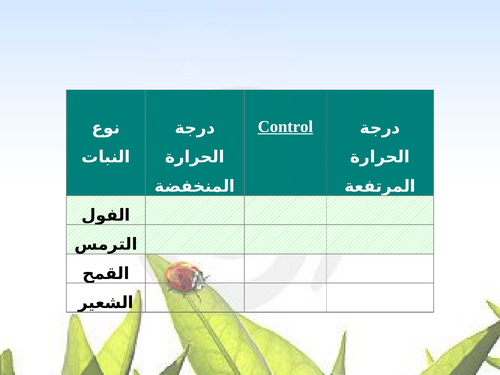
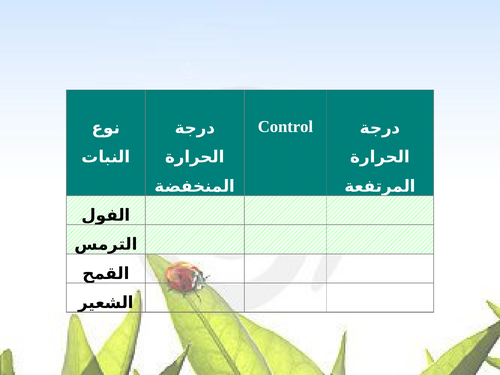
Control underline: present -> none
